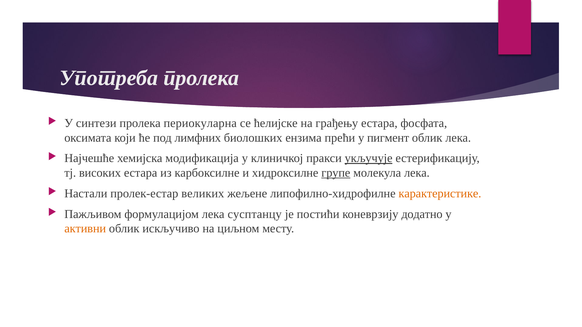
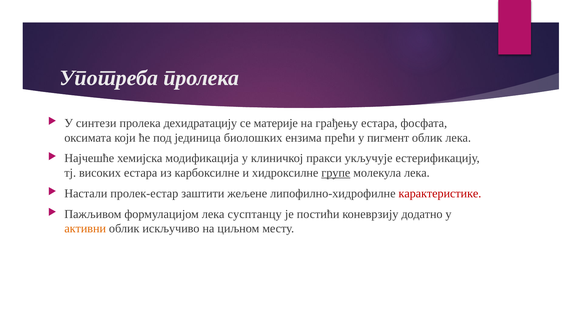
периокуларна: периокуларна -> дехидратацију
ћелијске: ћелијске -> материје
лимфних: лимфних -> јединица
укључује underline: present -> none
великих: великих -> заштити
карактеристике colour: orange -> red
